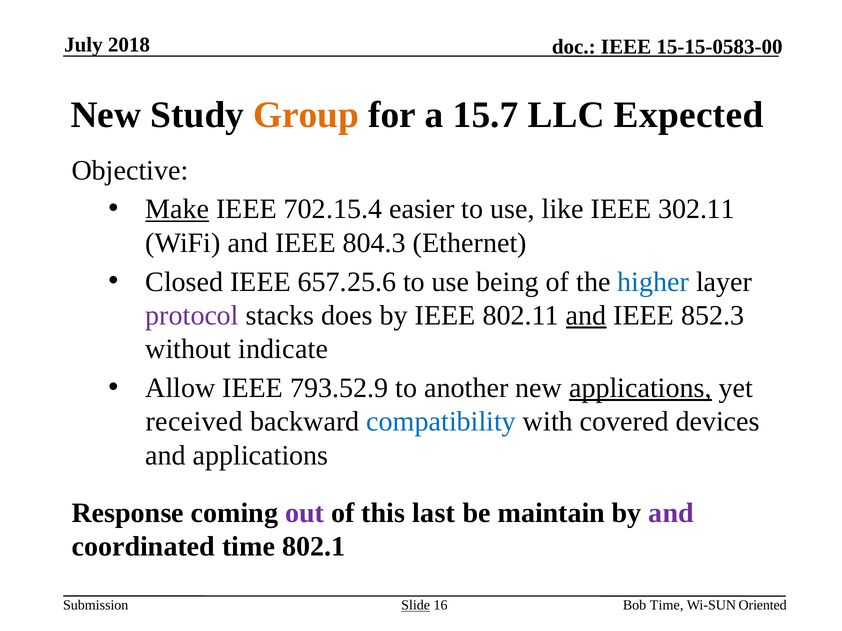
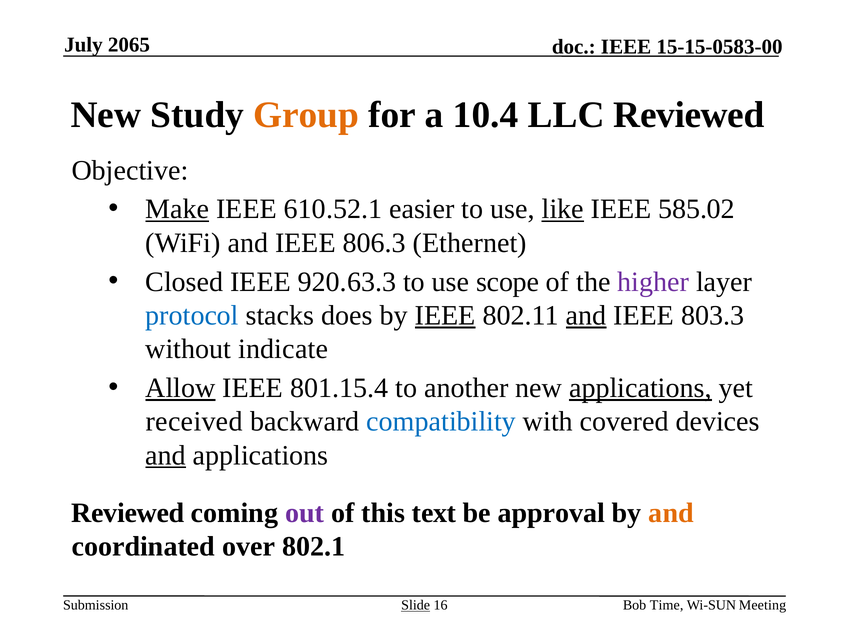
2018: 2018 -> 2065
15.7: 15.7 -> 10.4
LLC Expected: Expected -> Reviewed
702.15.4: 702.15.4 -> 610.52.1
like underline: none -> present
302.11: 302.11 -> 585.02
804.3: 804.3 -> 806.3
657.25.6: 657.25.6 -> 920.63.3
being: being -> scope
higher colour: blue -> purple
protocol colour: purple -> blue
IEEE at (445, 316) underline: none -> present
852.3: 852.3 -> 803.3
Allow underline: none -> present
793.52.9: 793.52.9 -> 801.15.4
and at (166, 456) underline: none -> present
Response at (128, 513): Response -> Reviewed
last: last -> text
maintain: maintain -> approval
and at (671, 513) colour: purple -> orange
coordinated time: time -> over
Oriented: Oriented -> Meeting
